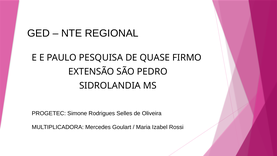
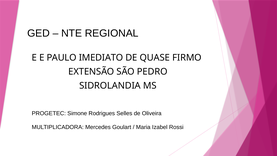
PESQUISA: PESQUISA -> IMEDIATO
